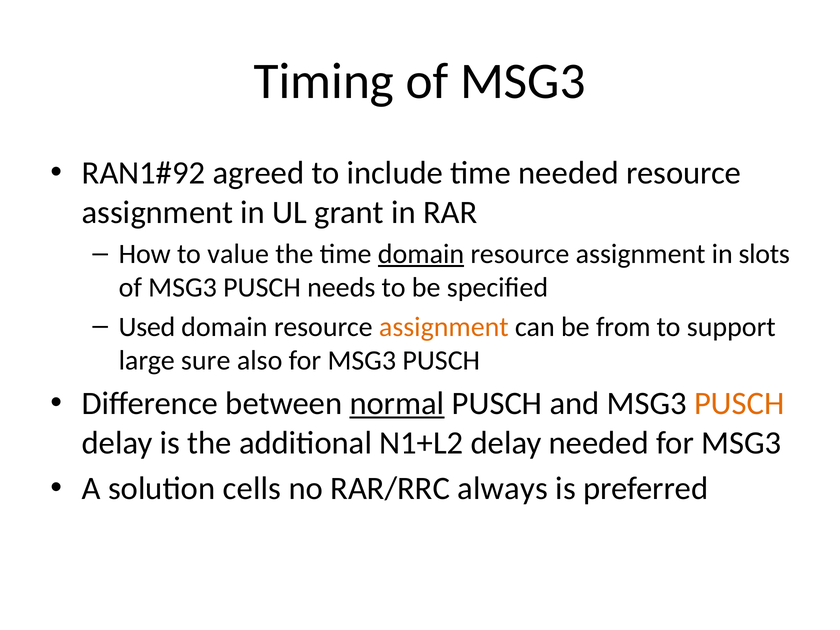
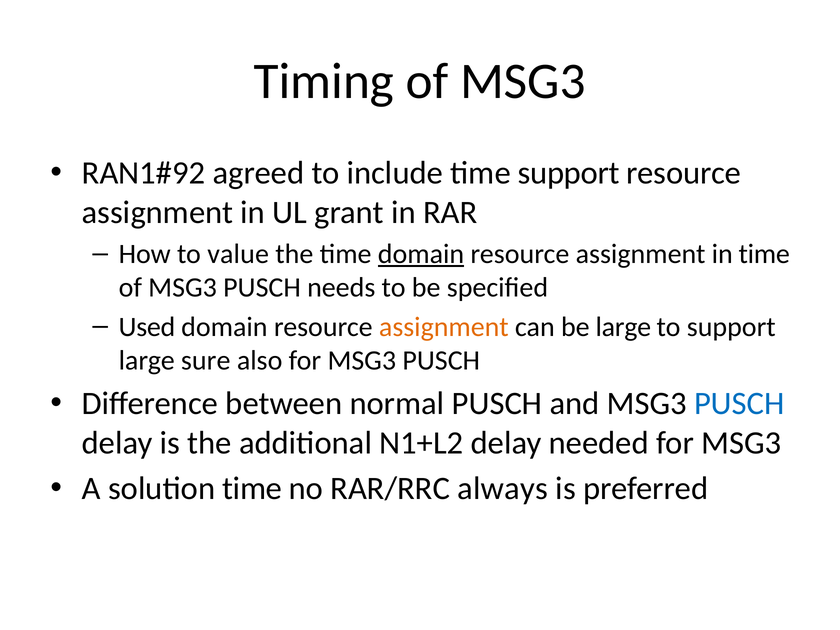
time needed: needed -> support
in slots: slots -> time
be from: from -> large
normal underline: present -> none
PUSCH at (739, 404) colour: orange -> blue
solution cells: cells -> time
